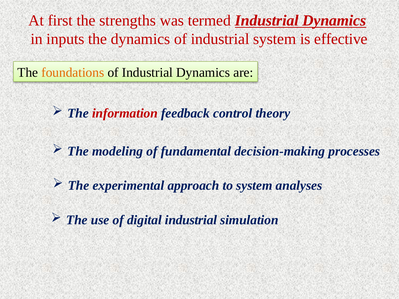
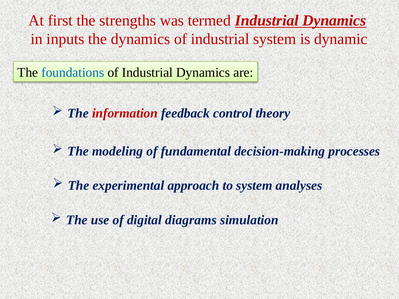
effective: effective -> dynamic
foundations colour: orange -> blue
digital industrial: industrial -> diagrams
